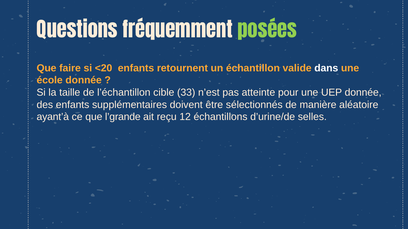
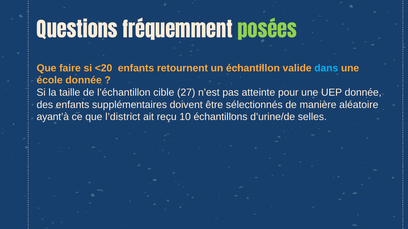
dans colour: white -> light blue
33: 33 -> 27
l’grande: l’grande -> l’district
12: 12 -> 10
